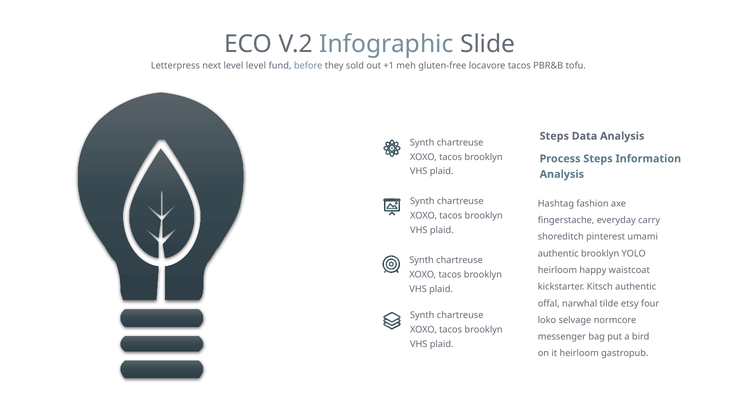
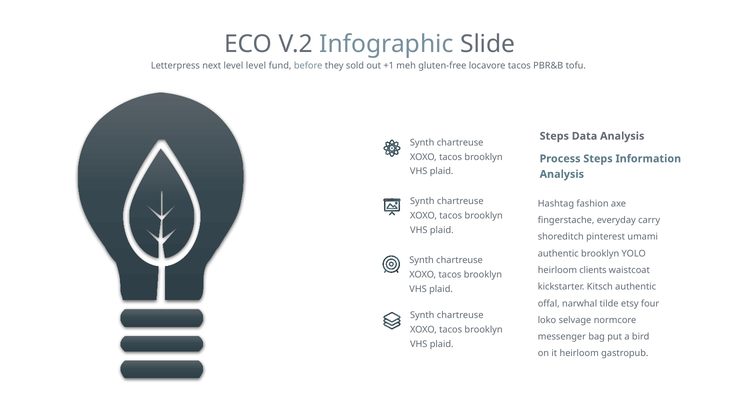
happy: happy -> clients
